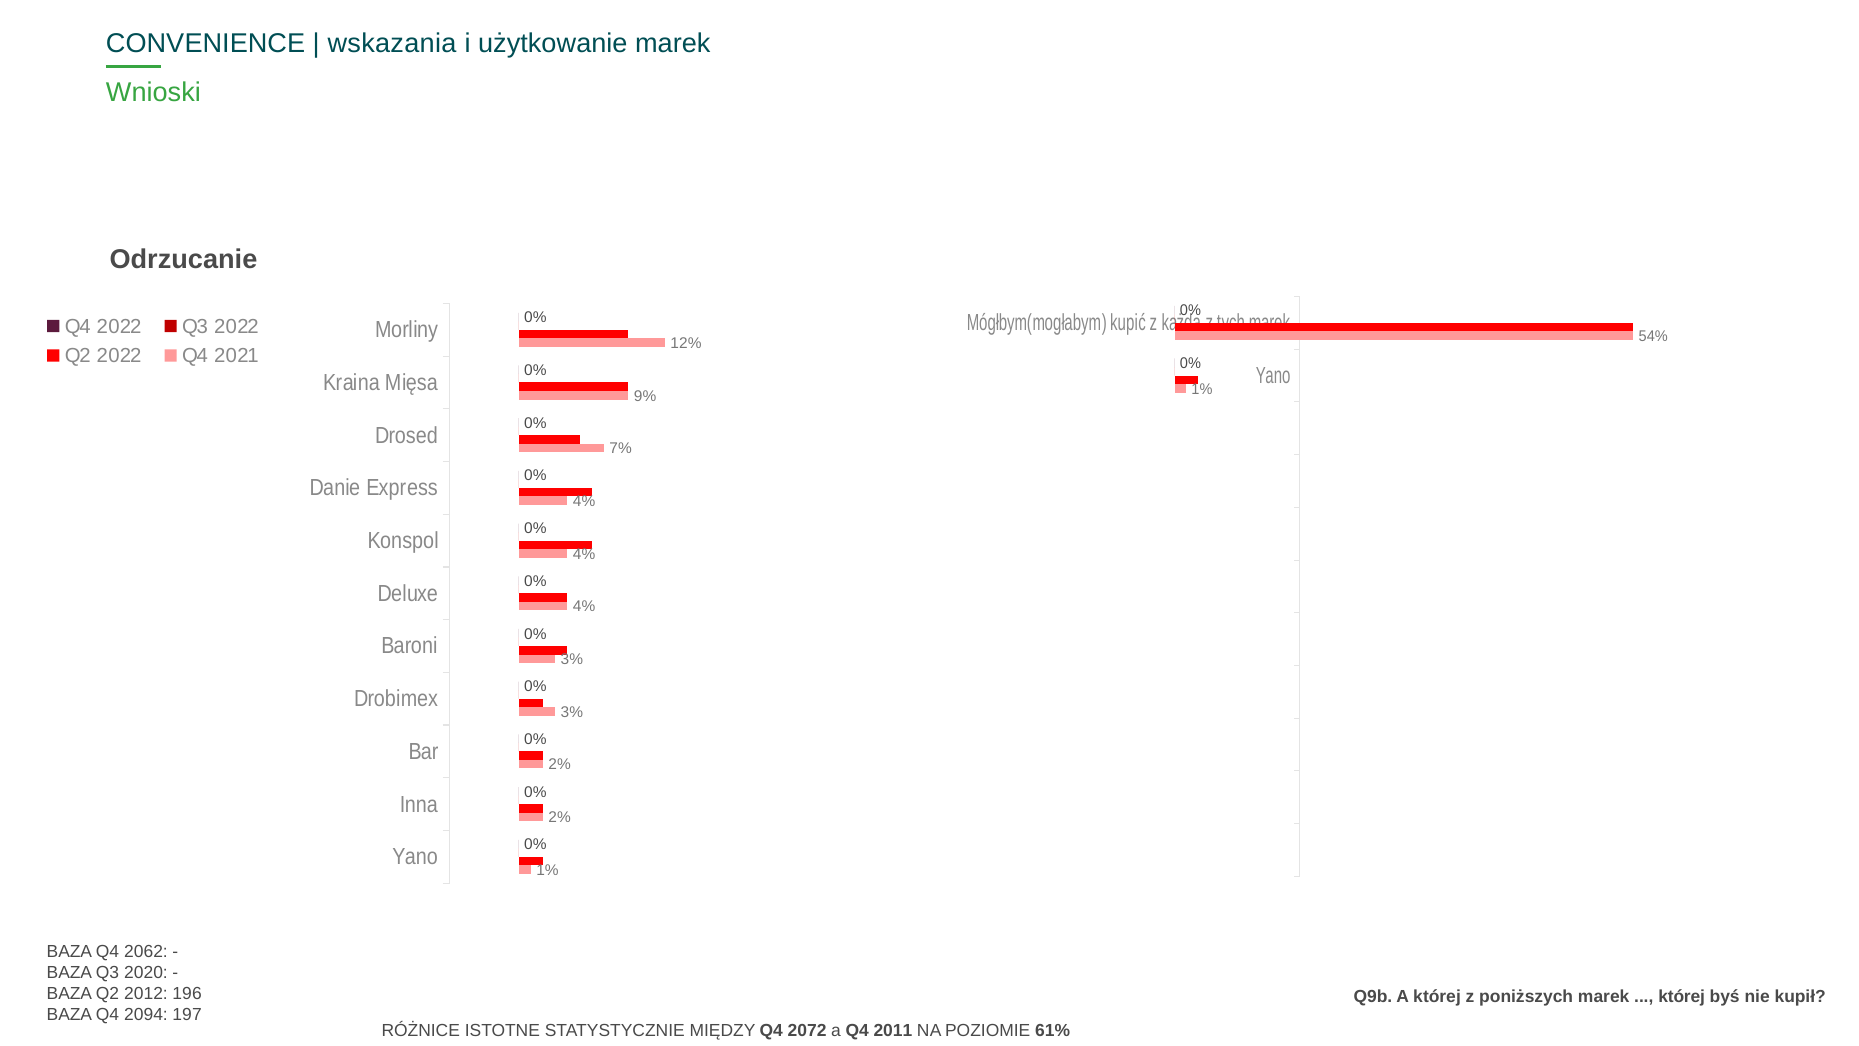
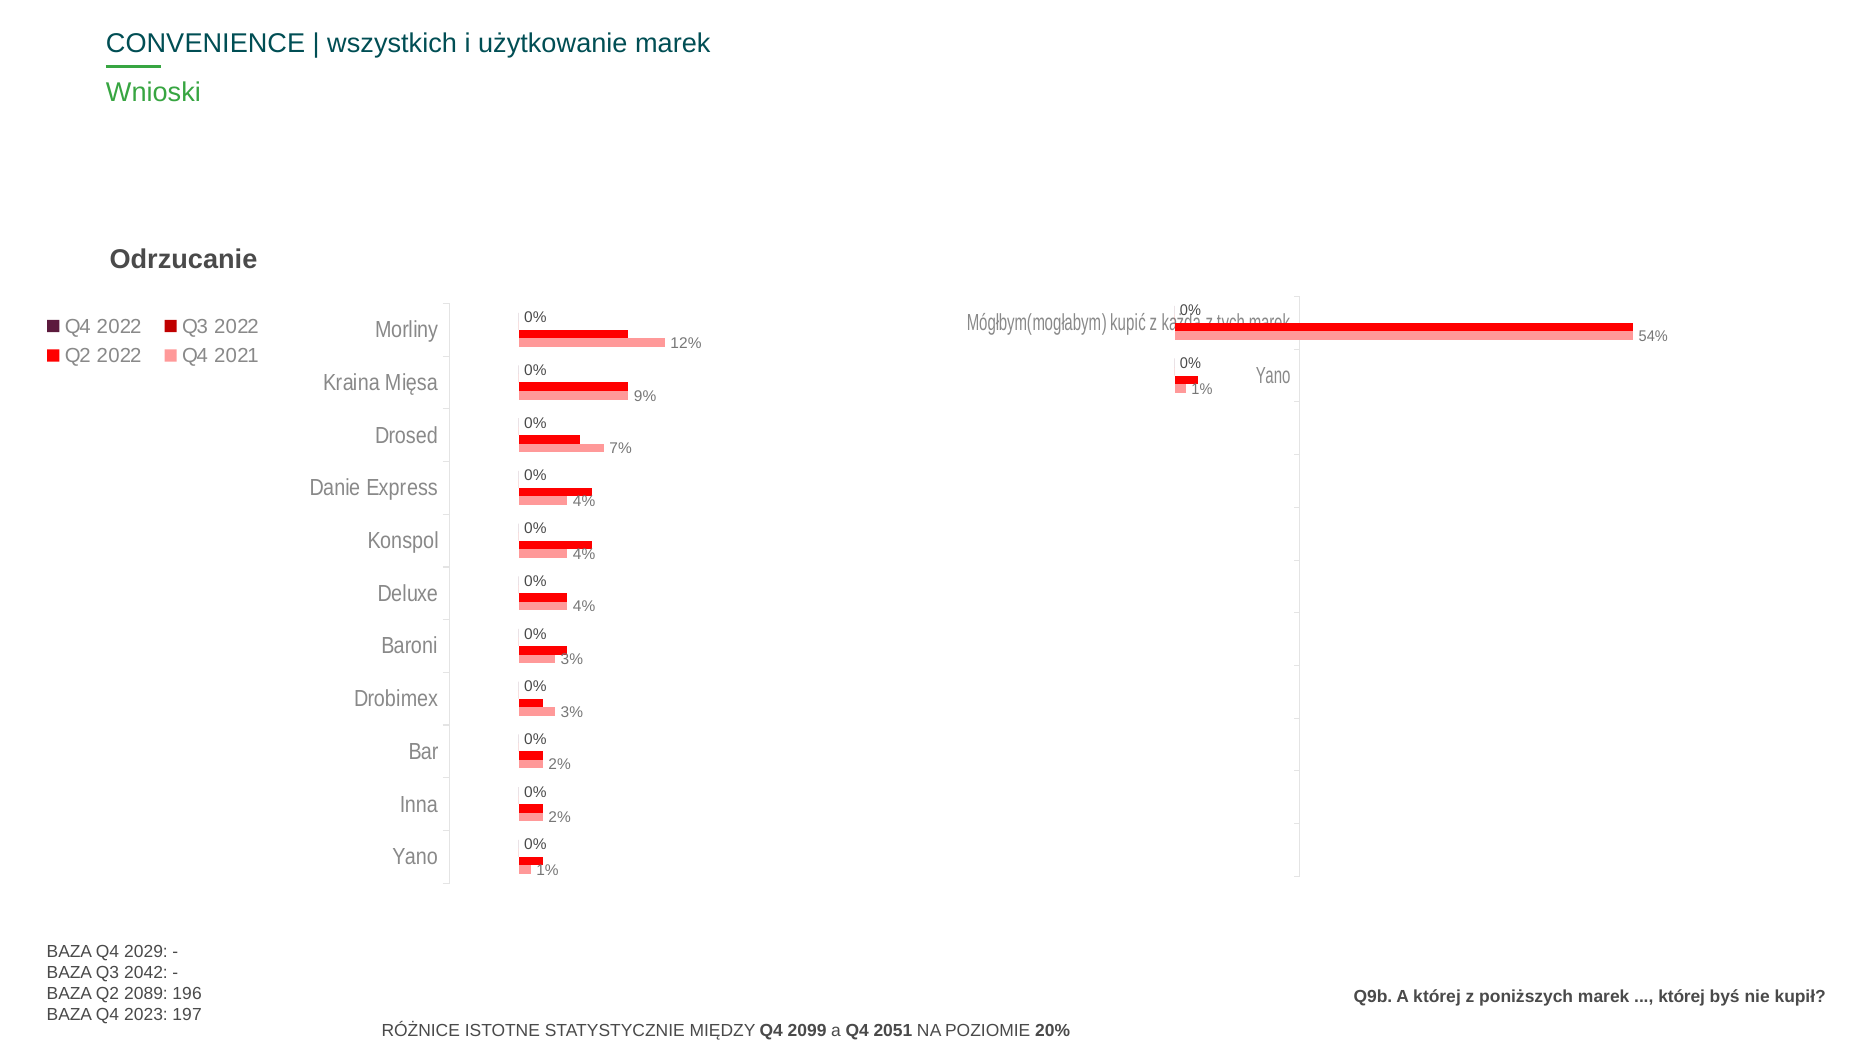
wskazania: wskazania -> wszystkich
2062: 2062 -> 2029
2020: 2020 -> 2042
2012: 2012 -> 2089
2094: 2094 -> 2023
2072: 2072 -> 2099
2011: 2011 -> 2051
61%: 61% -> 20%
